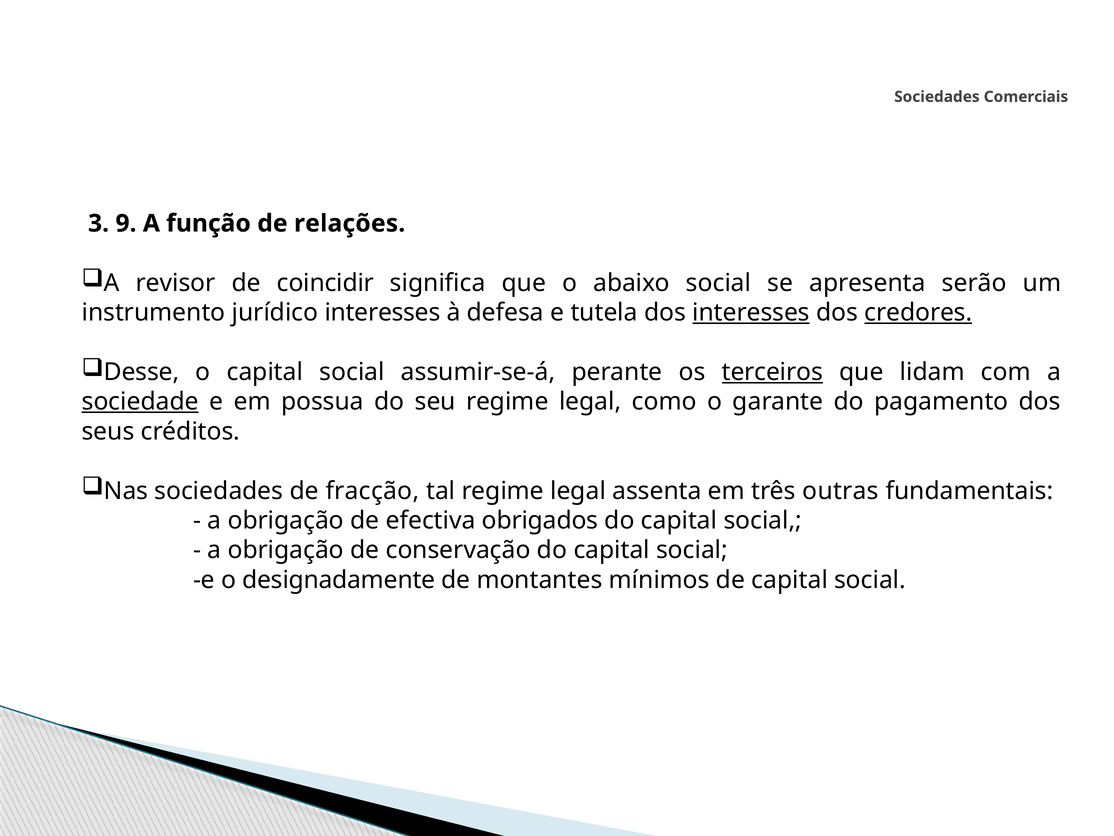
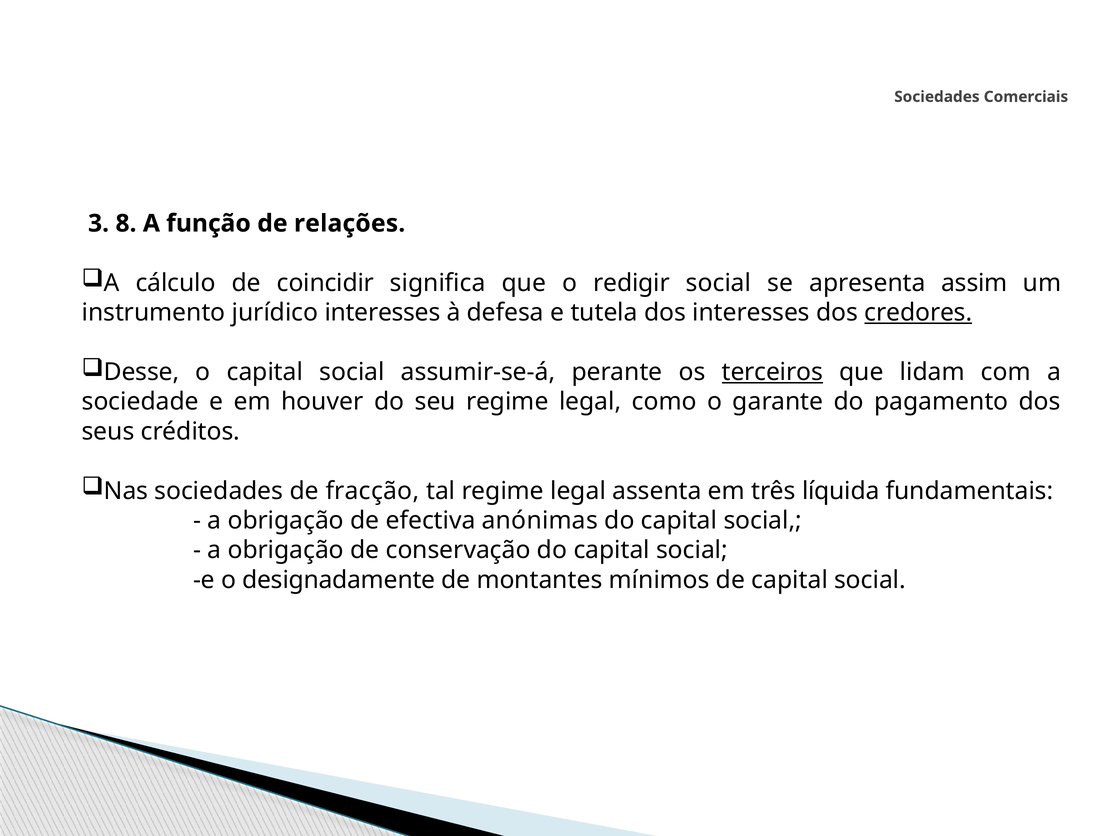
9: 9 -> 8
revisor: revisor -> cálculo
abaixo: abaixo -> redigir
serão: serão -> assim
interesses at (751, 312) underline: present -> none
sociedade underline: present -> none
possua: possua -> houver
outras: outras -> líquida
obrigados: obrigados -> anónimas
